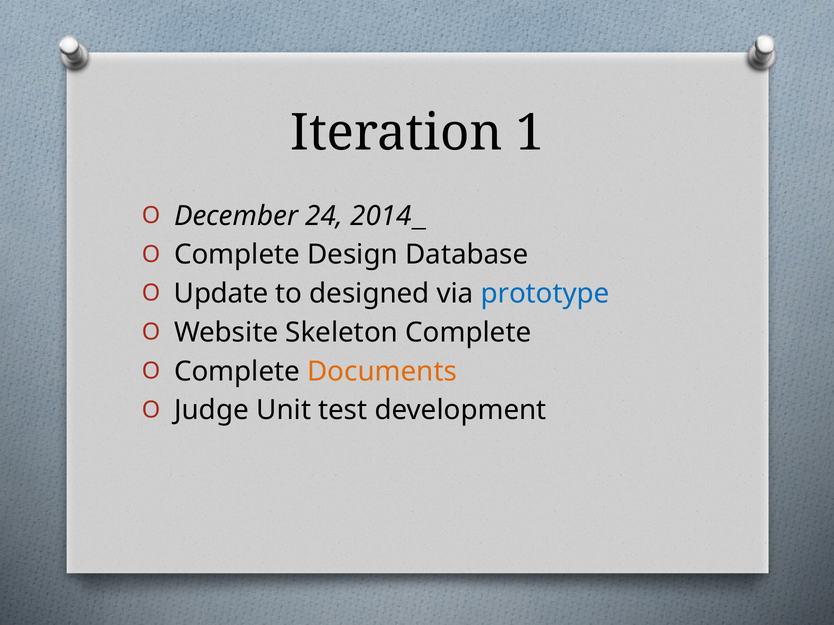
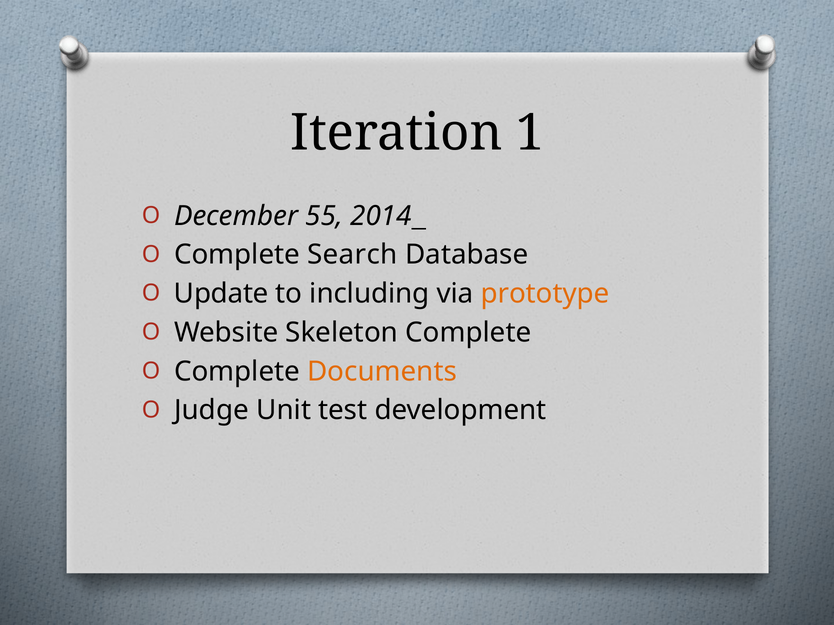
24: 24 -> 55
Design: Design -> Search
designed: designed -> including
prototype colour: blue -> orange
